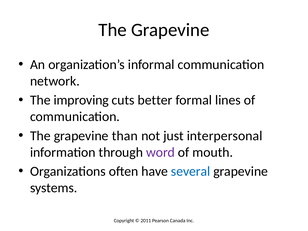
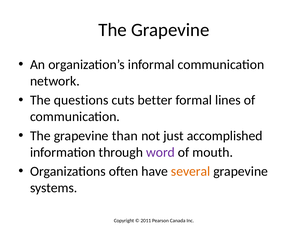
improving: improving -> questions
interpersonal: interpersonal -> accomplished
several colour: blue -> orange
